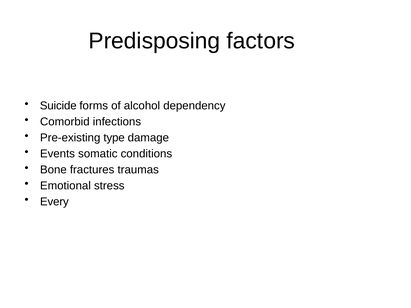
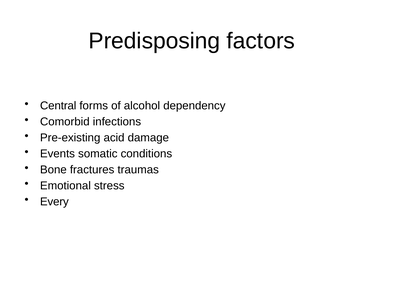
Suicide: Suicide -> Central
type: type -> acid
